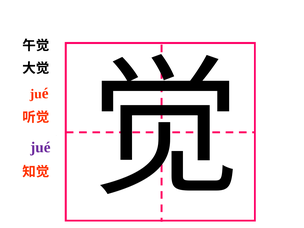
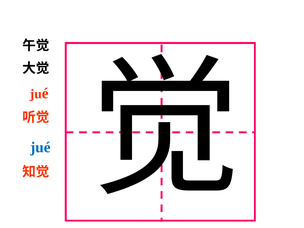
jué colour: purple -> blue
